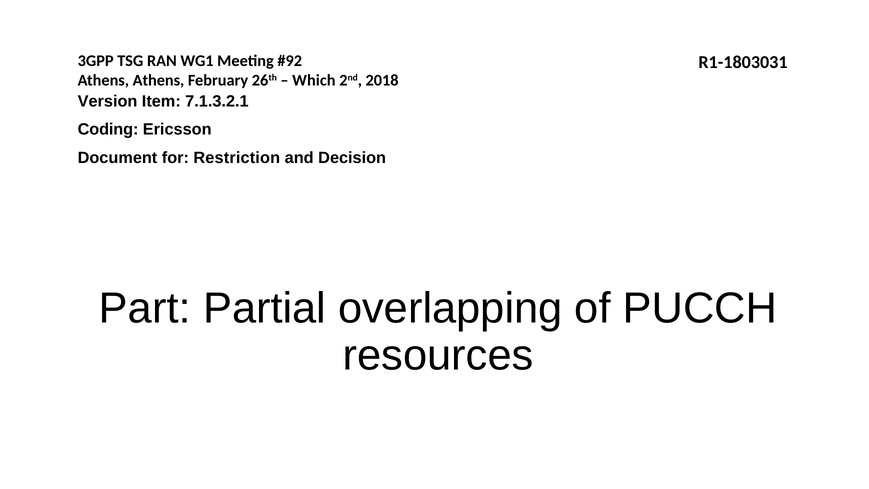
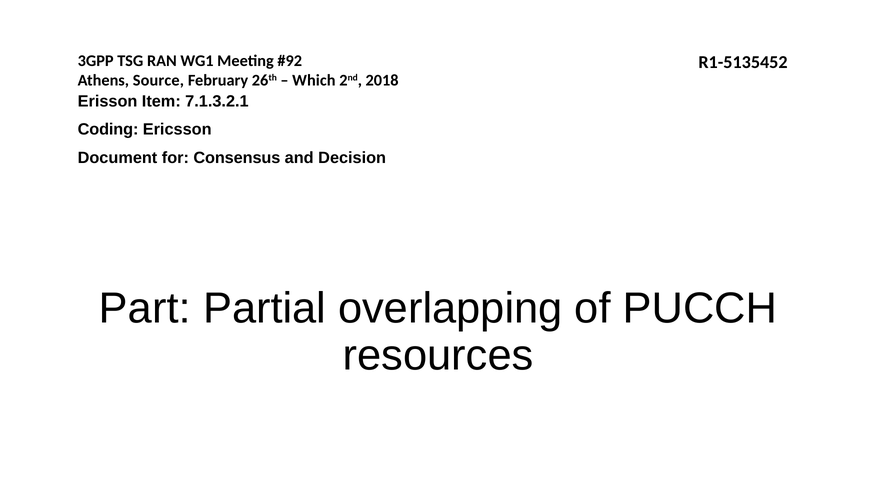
R1-1803031: R1-1803031 -> R1-5135452
Athens Athens: Athens -> Source
Version: Version -> Erisson
Restriction: Restriction -> Consensus
